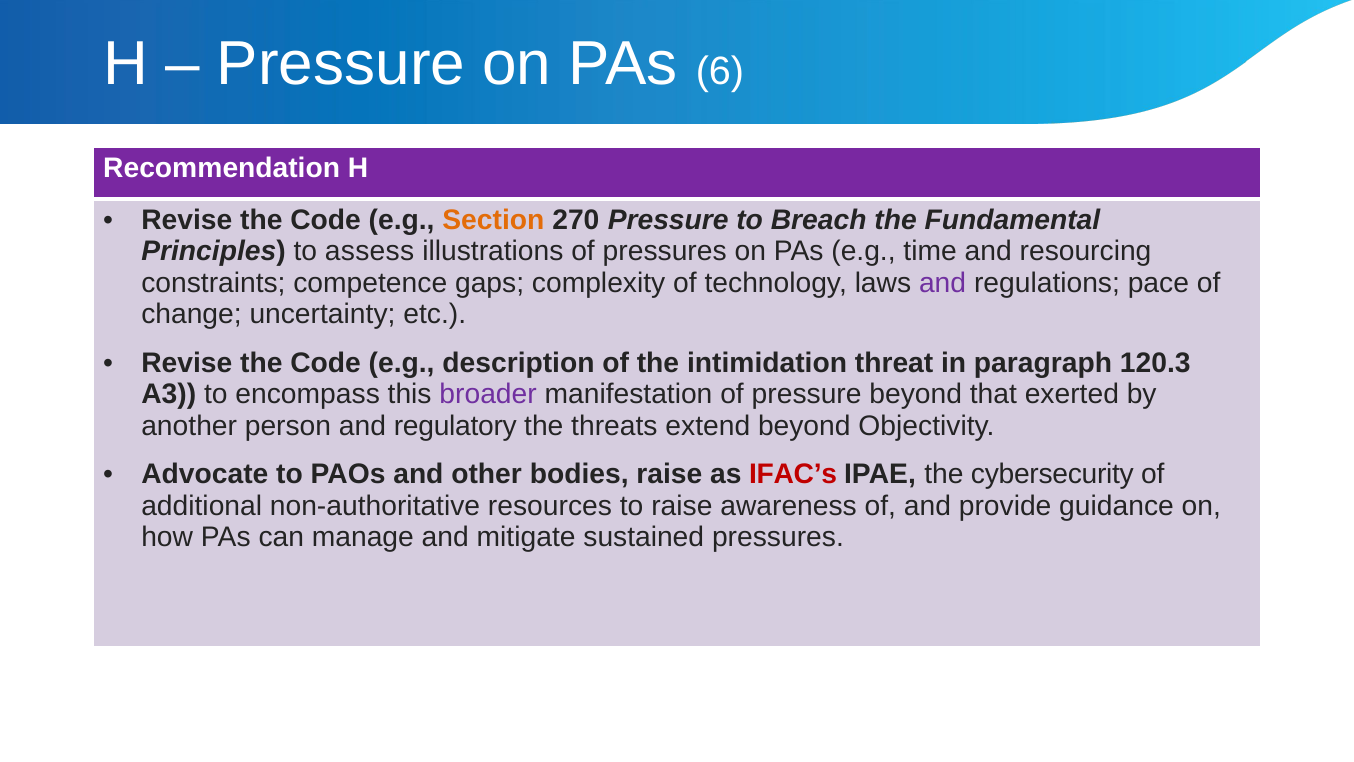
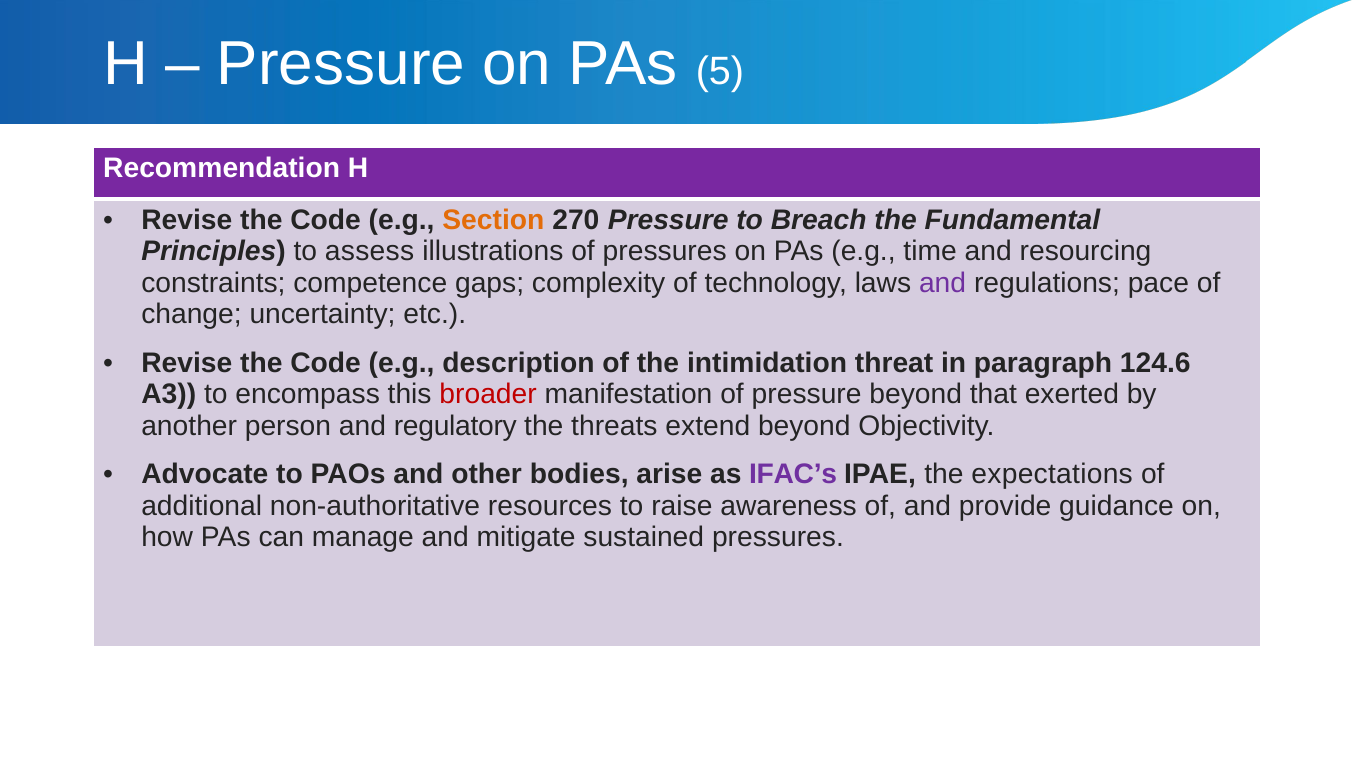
6: 6 -> 5
120.3: 120.3 -> 124.6
broader colour: purple -> red
bodies raise: raise -> arise
IFAC’s colour: red -> purple
cybersecurity: cybersecurity -> expectations
